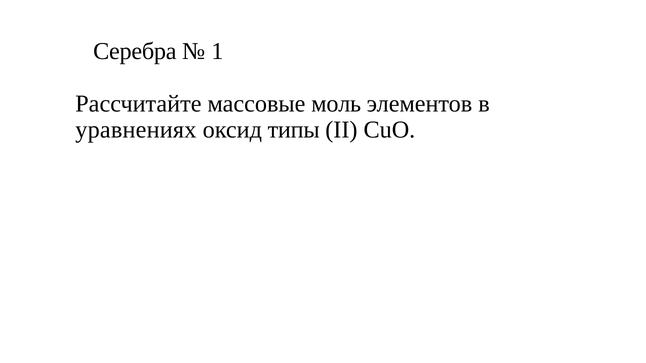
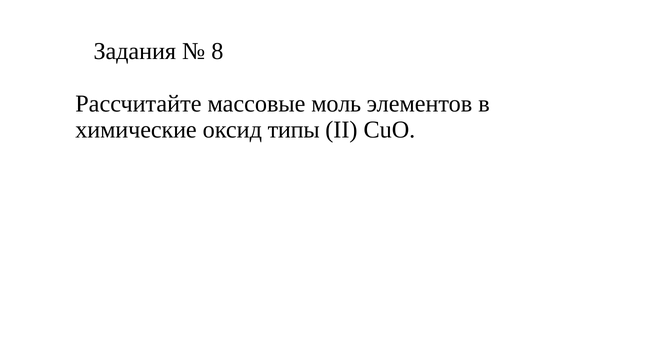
Серебра: Серебра -> Задания
1: 1 -> 8
уравнениях: уравнениях -> химические
